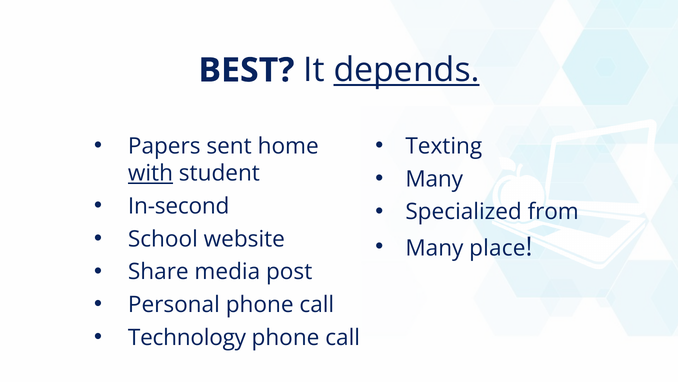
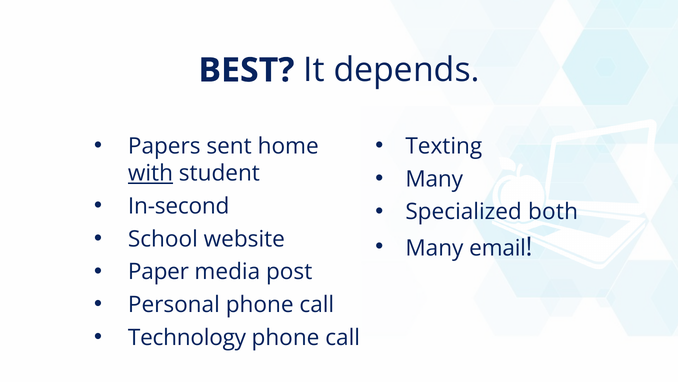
depends underline: present -> none
from: from -> both
place: place -> email
Share: Share -> Paper
